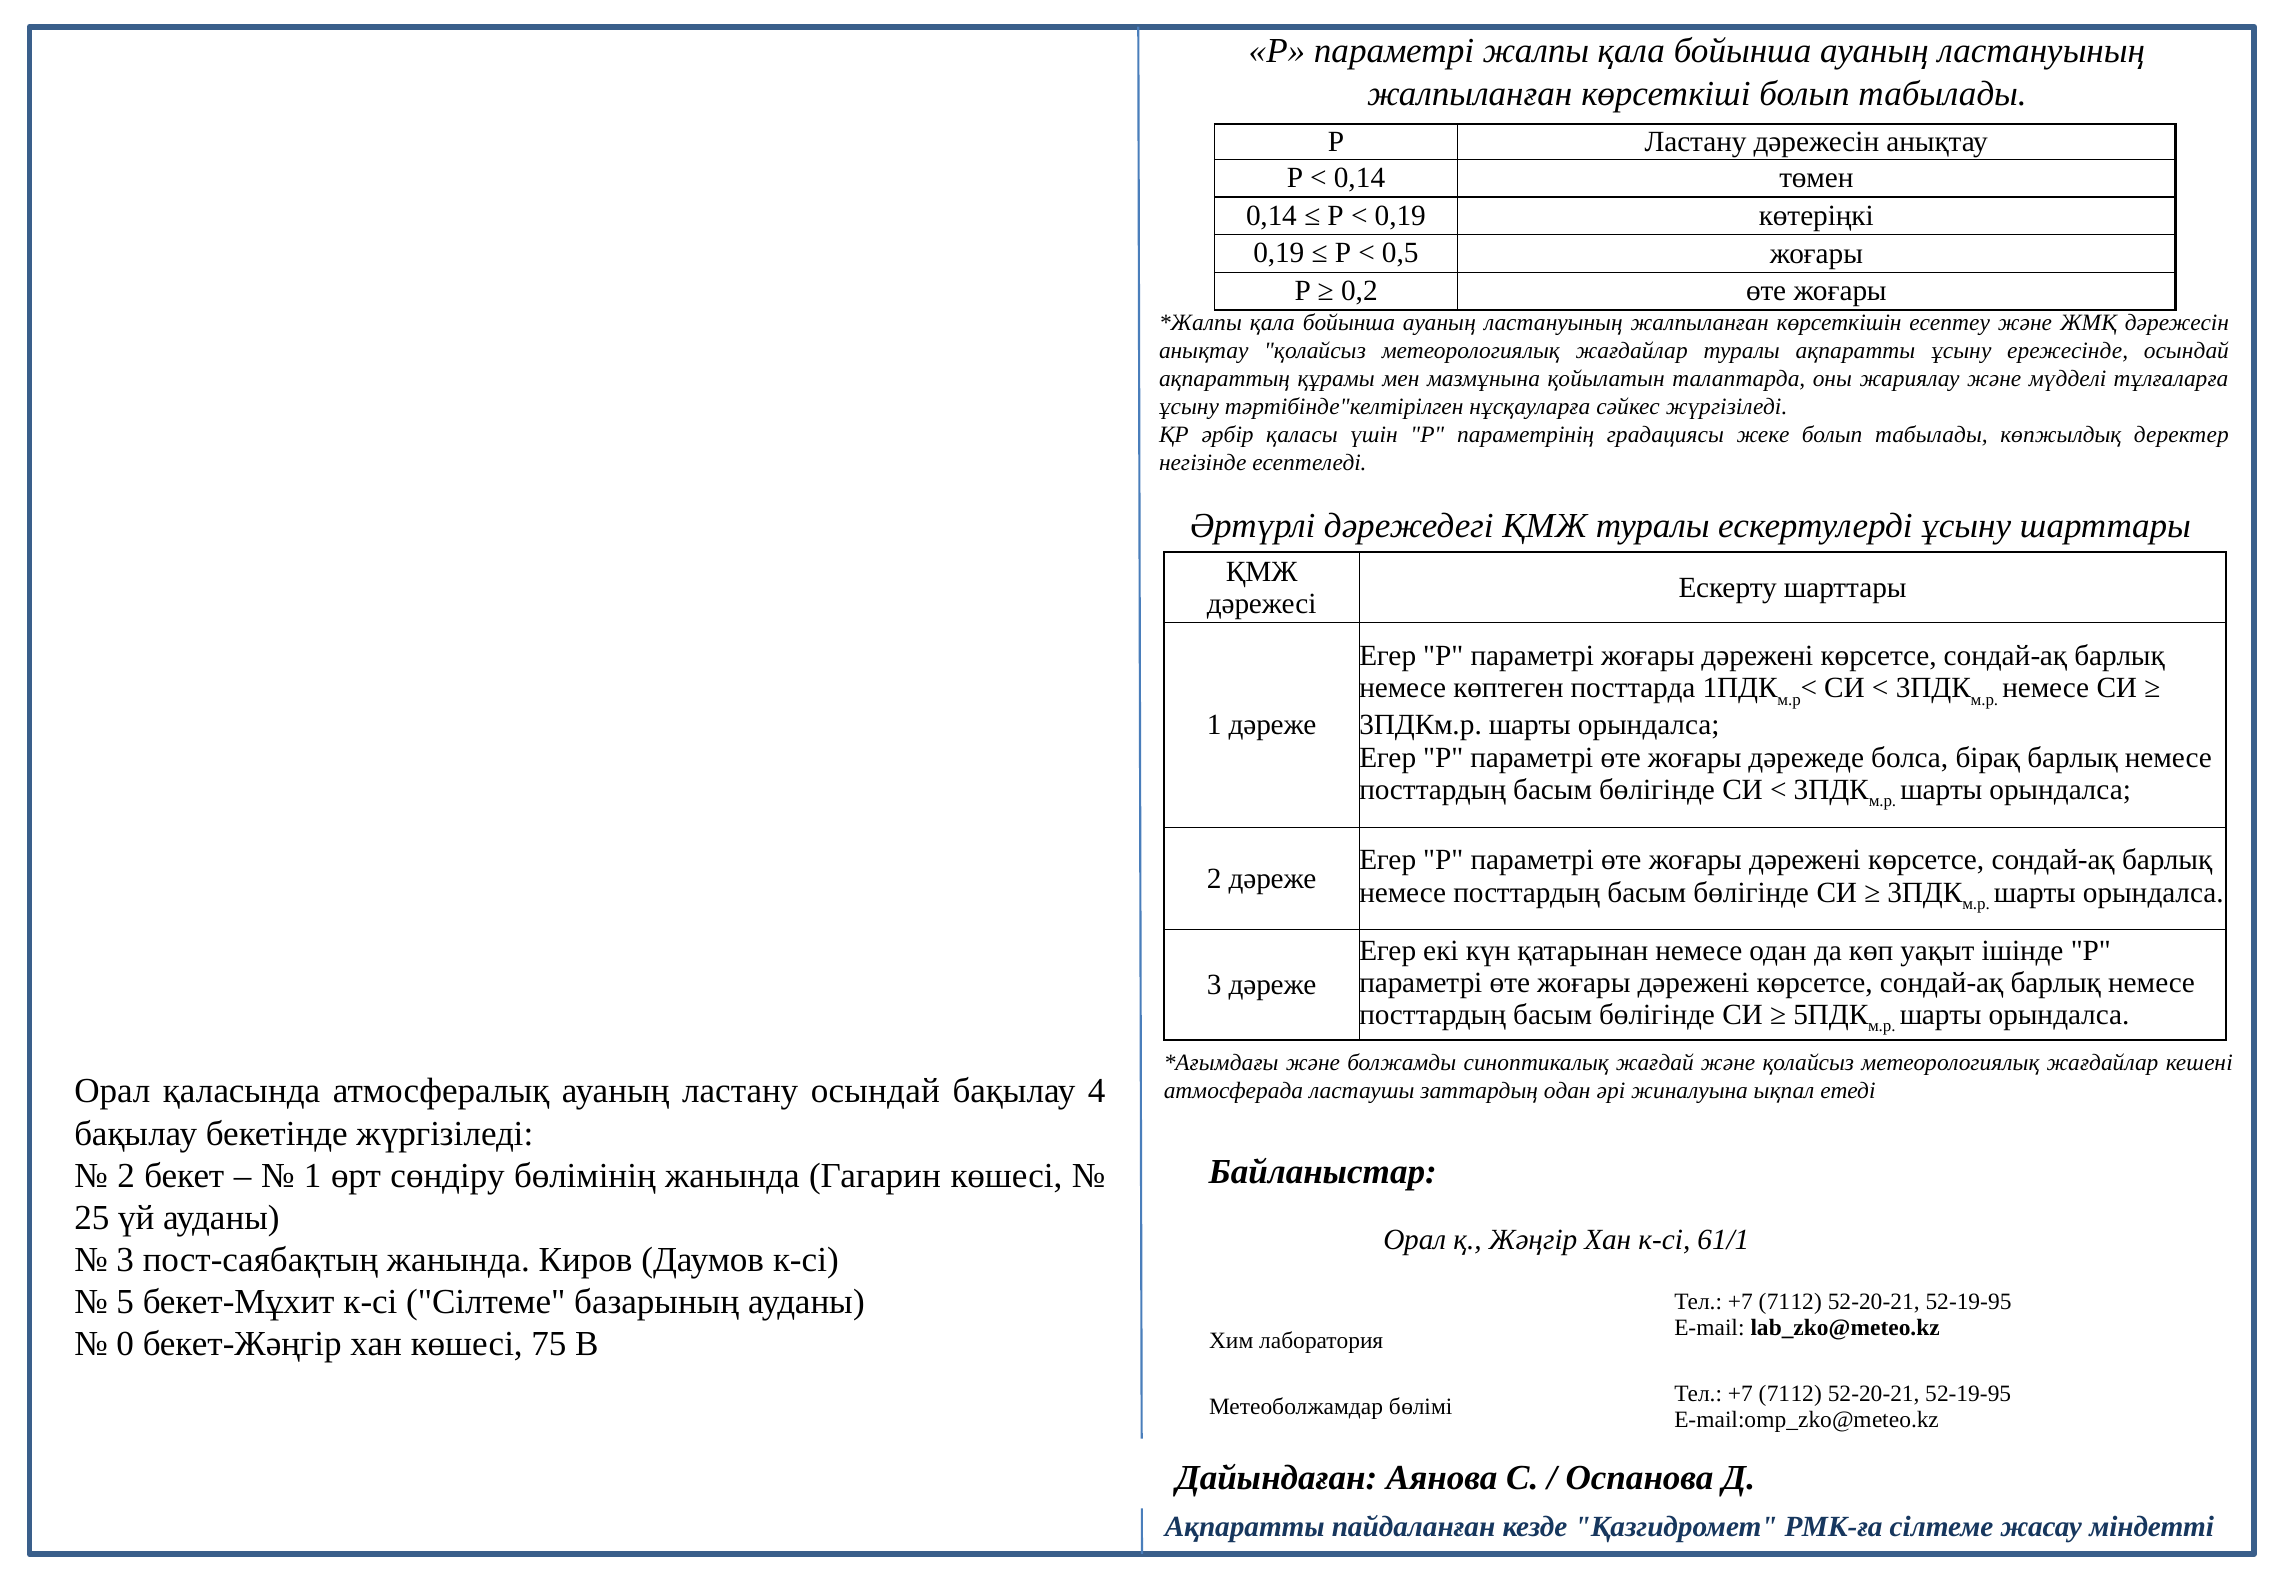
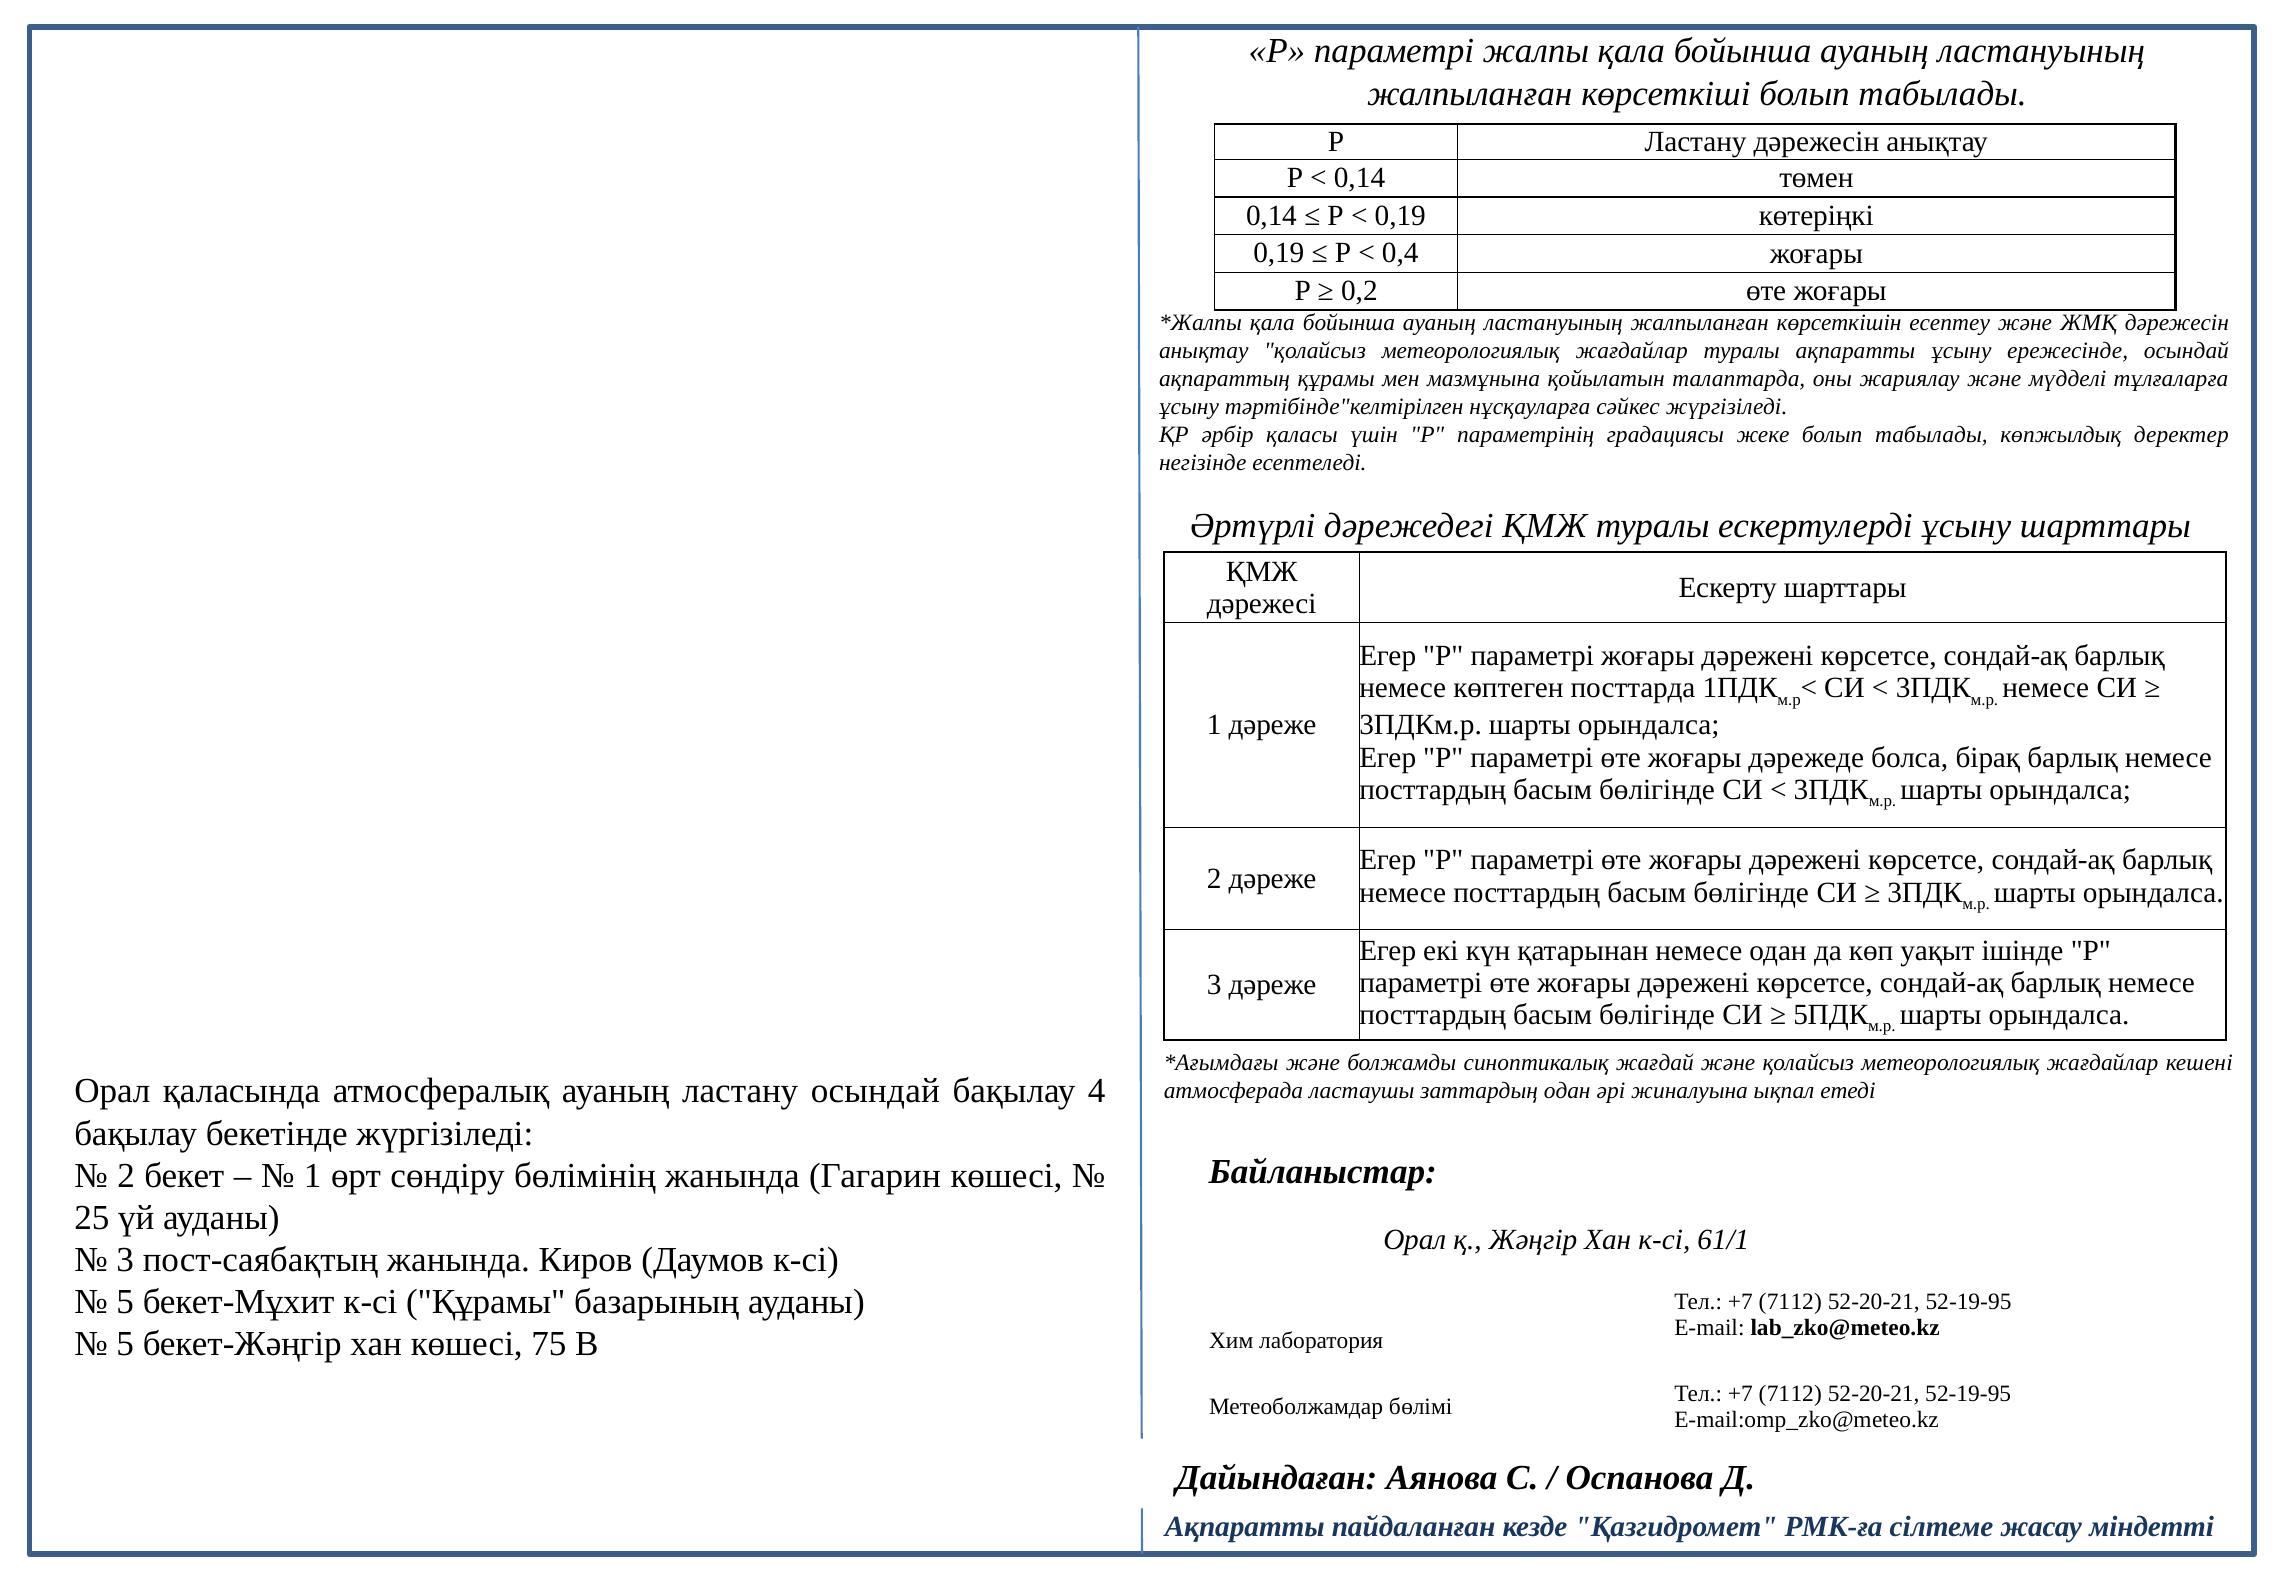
0,5: 0,5 -> 0,4
к-сі Сілтеме: Сілтеме -> Құрамы
0 at (125, 1345): 0 -> 5
